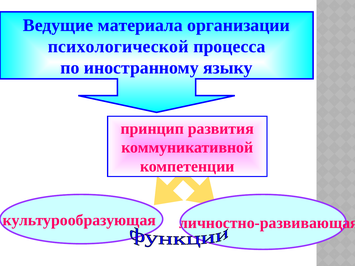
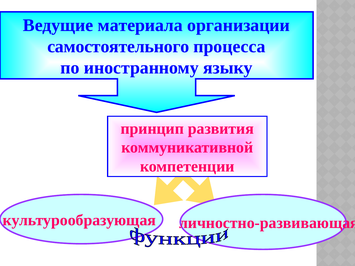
психологической: психологической -> самостоятельного
